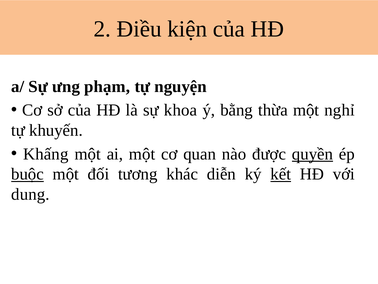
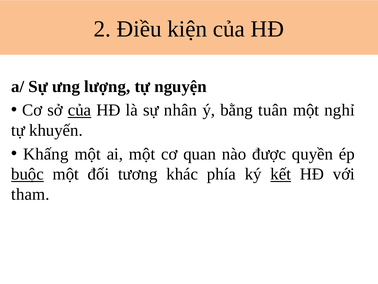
phạm: phạm -> lượng
của at (79, 110) underline: none -> present
khoa: khoa -> nhân
thừa: thừa -> tuân
quyền underline: present -> none
diễn: diễn -> phía
dung: dung -> tham
